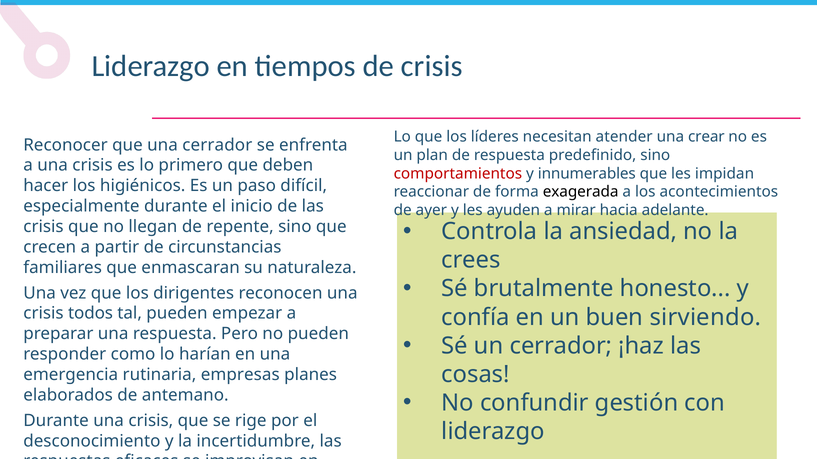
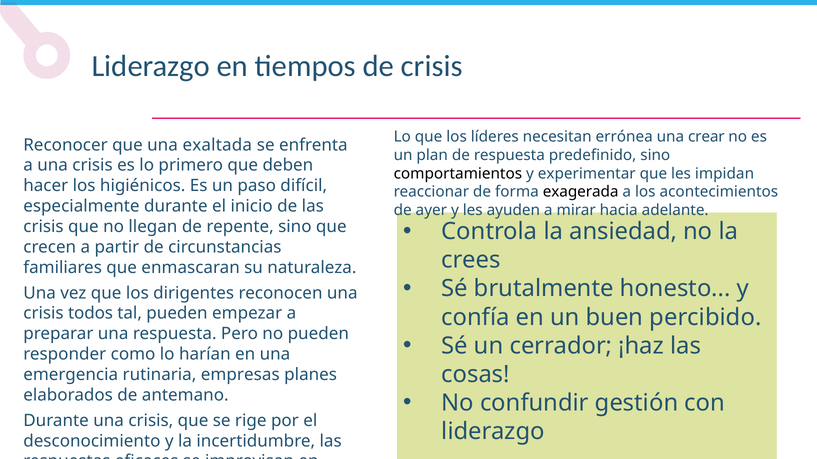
atender: atender -> errónea
una cerrador: cerrador -> exaltada
comportamientos colour: red -> black
innumerables: innumerables -> experimentar
sirviendo: sirviendo -> percibido
